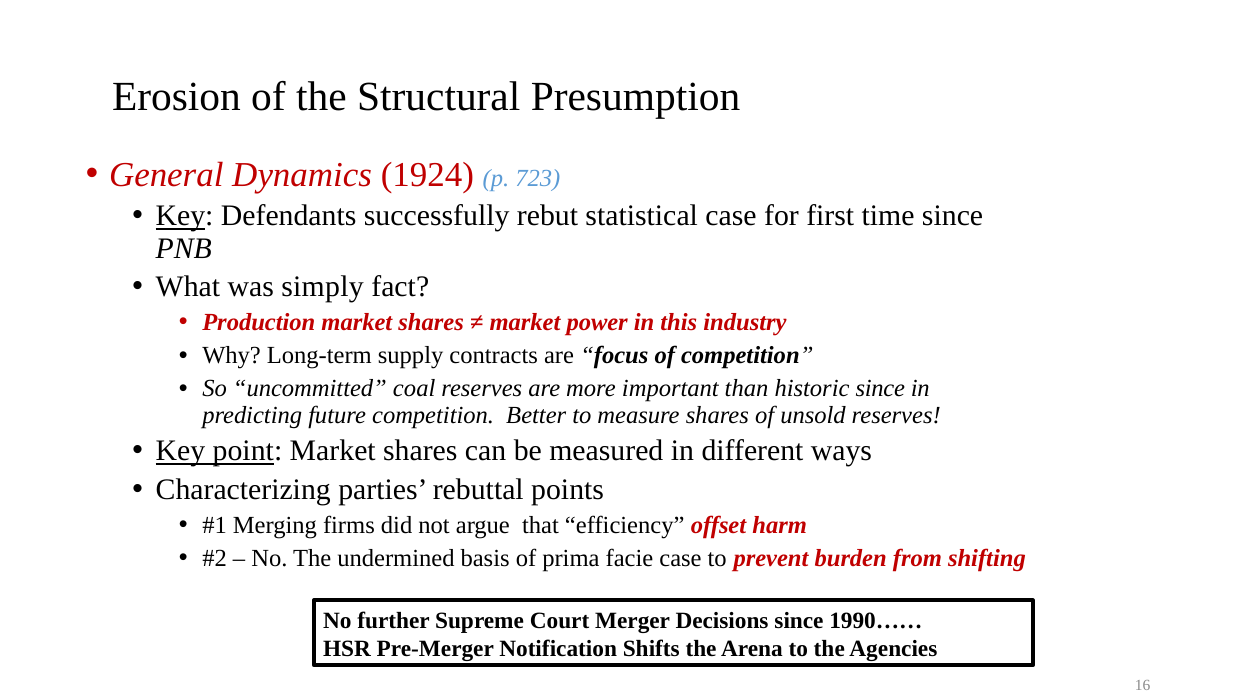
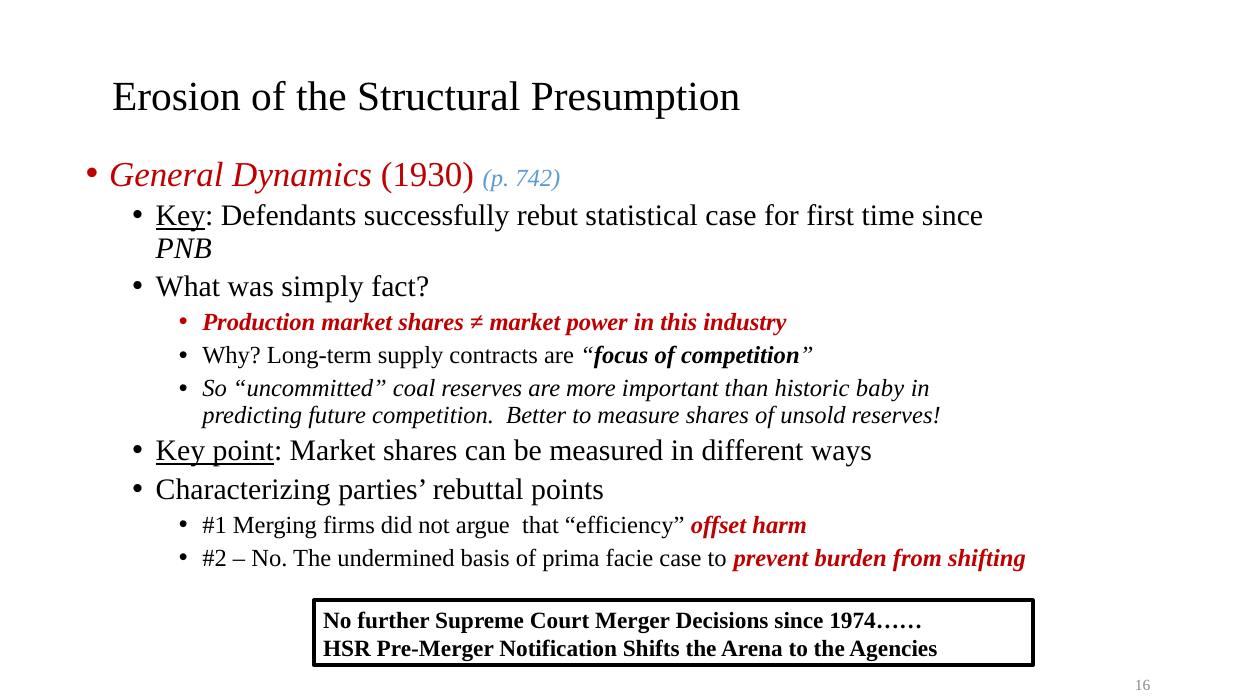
1924: 1924 -> 1930
723: 723 -> 742
historic since: since -> baby
1990……: 1990…… -> 1974……
